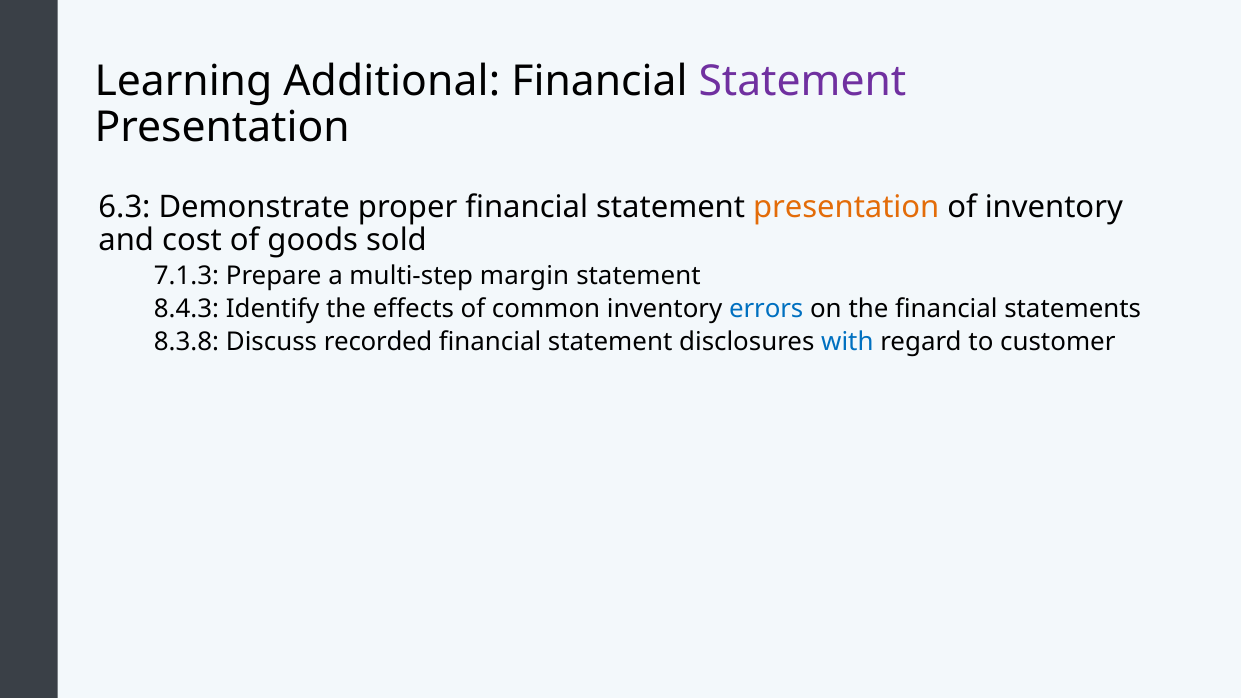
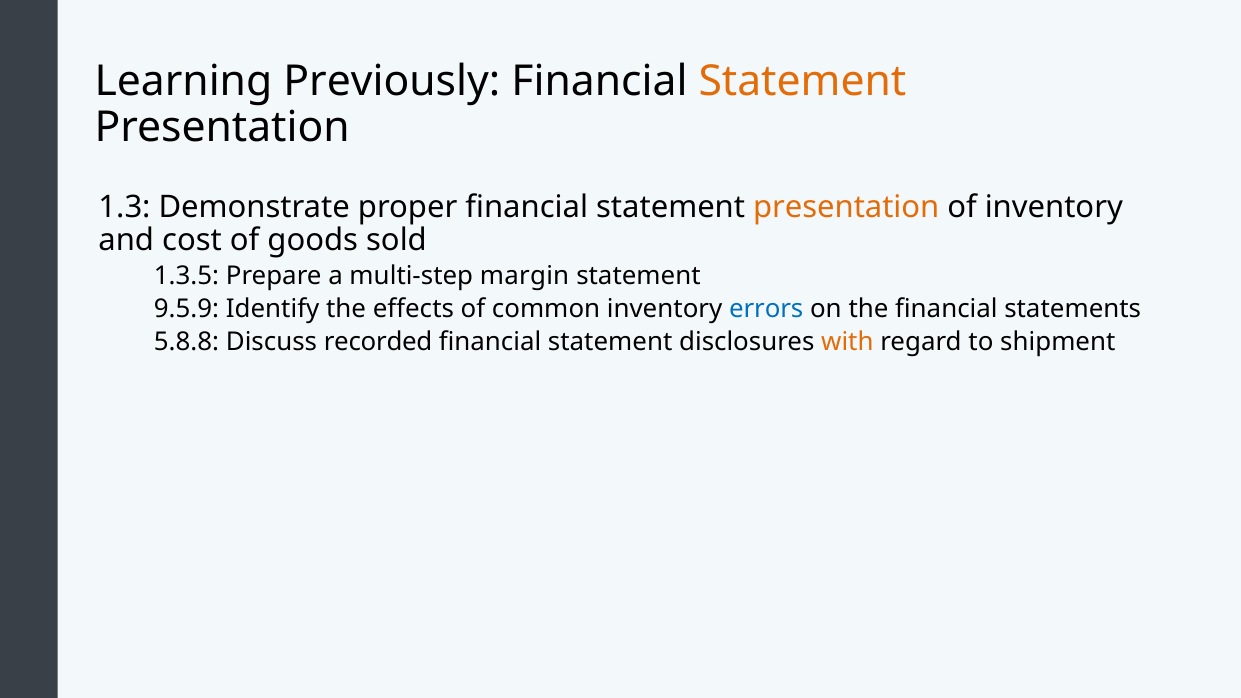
Additional: Additional -> Previously
Statement at (802, 81) colour: purple -> orange
6.3: 6.3 -> 1.3
7.1.3: 7.1.3 -> 1.3.5
8.4.3: 8.4.3 -> 9.5.9
8.3.8: 8.3.8 -> 5.8.8
with colour: blue -> orange
customer: customer -> shipment
